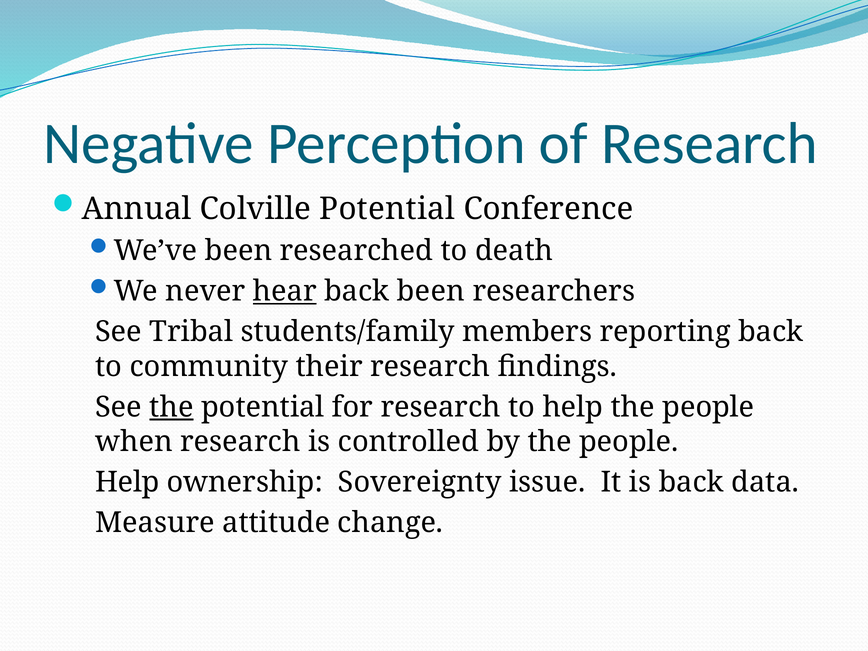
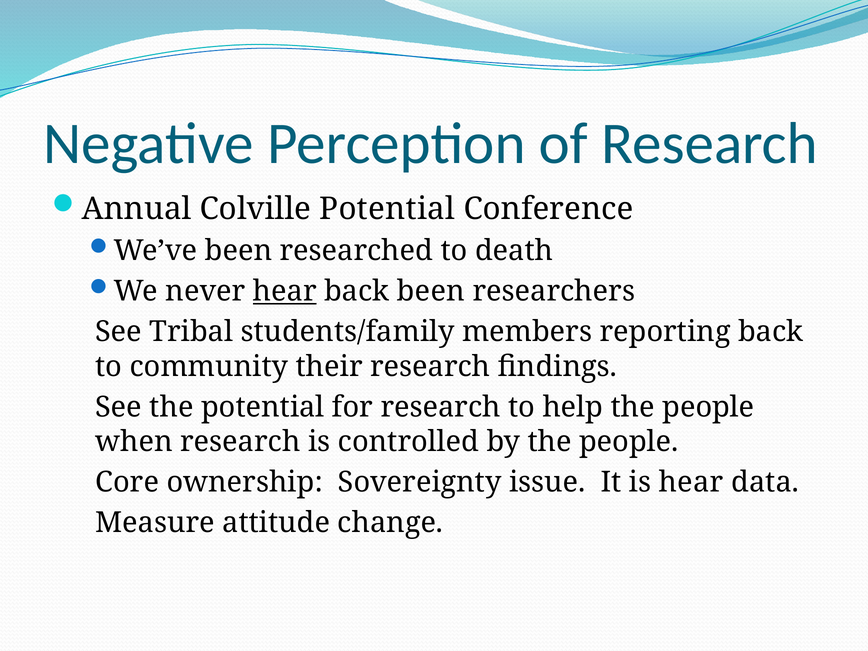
the at (172, 407) underline: present -> none
Help at (127, 482): Help -> Core
is back: back -> hear
